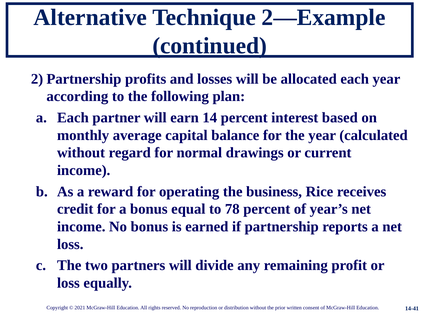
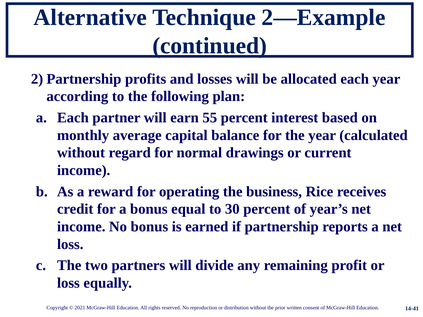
14: 14 -> 55
78: 78 -> 30
